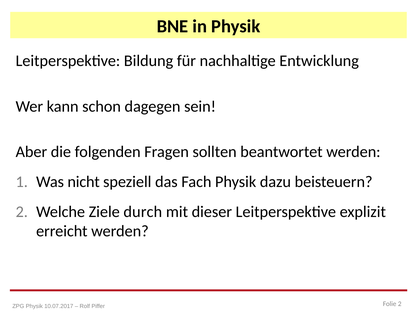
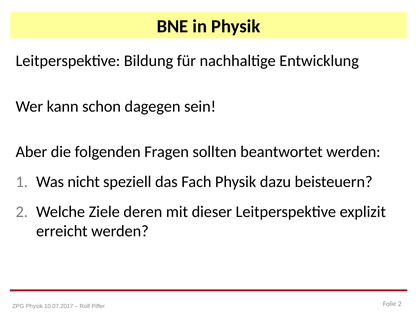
durch: durch -> deren
